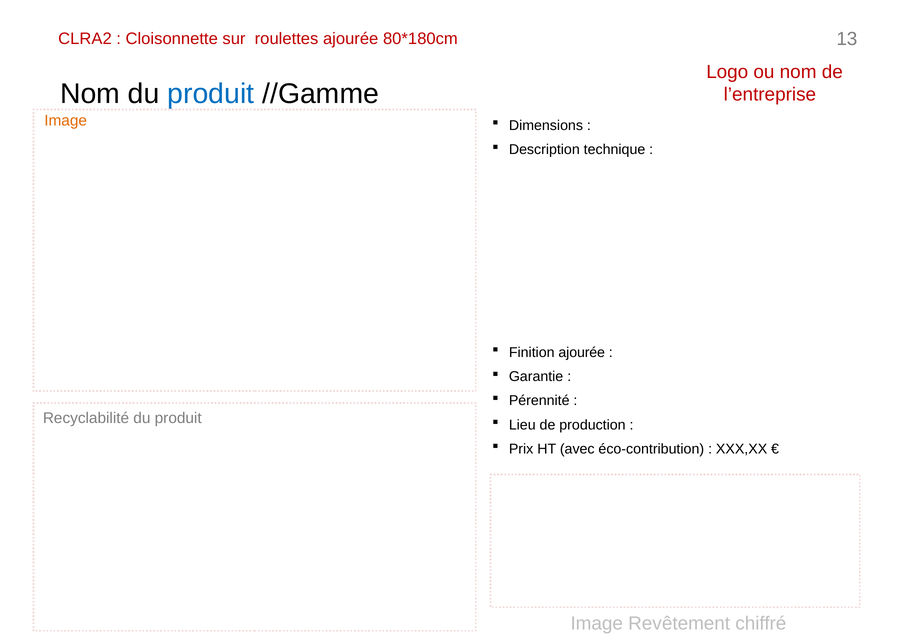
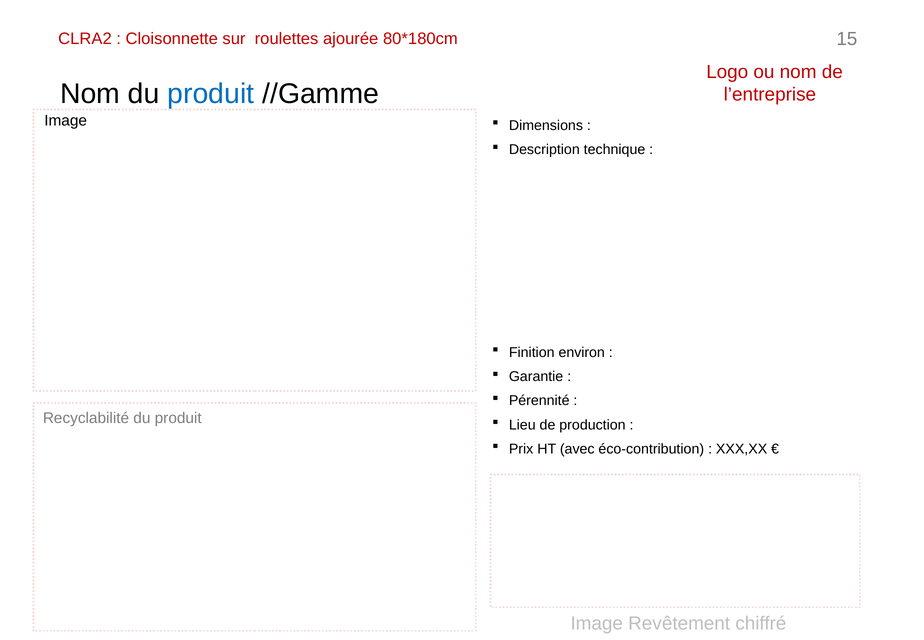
13: 13 -> 15
Image at (66, 120) colour: orange -> black
Finition ajourée: ajourée -> environ
